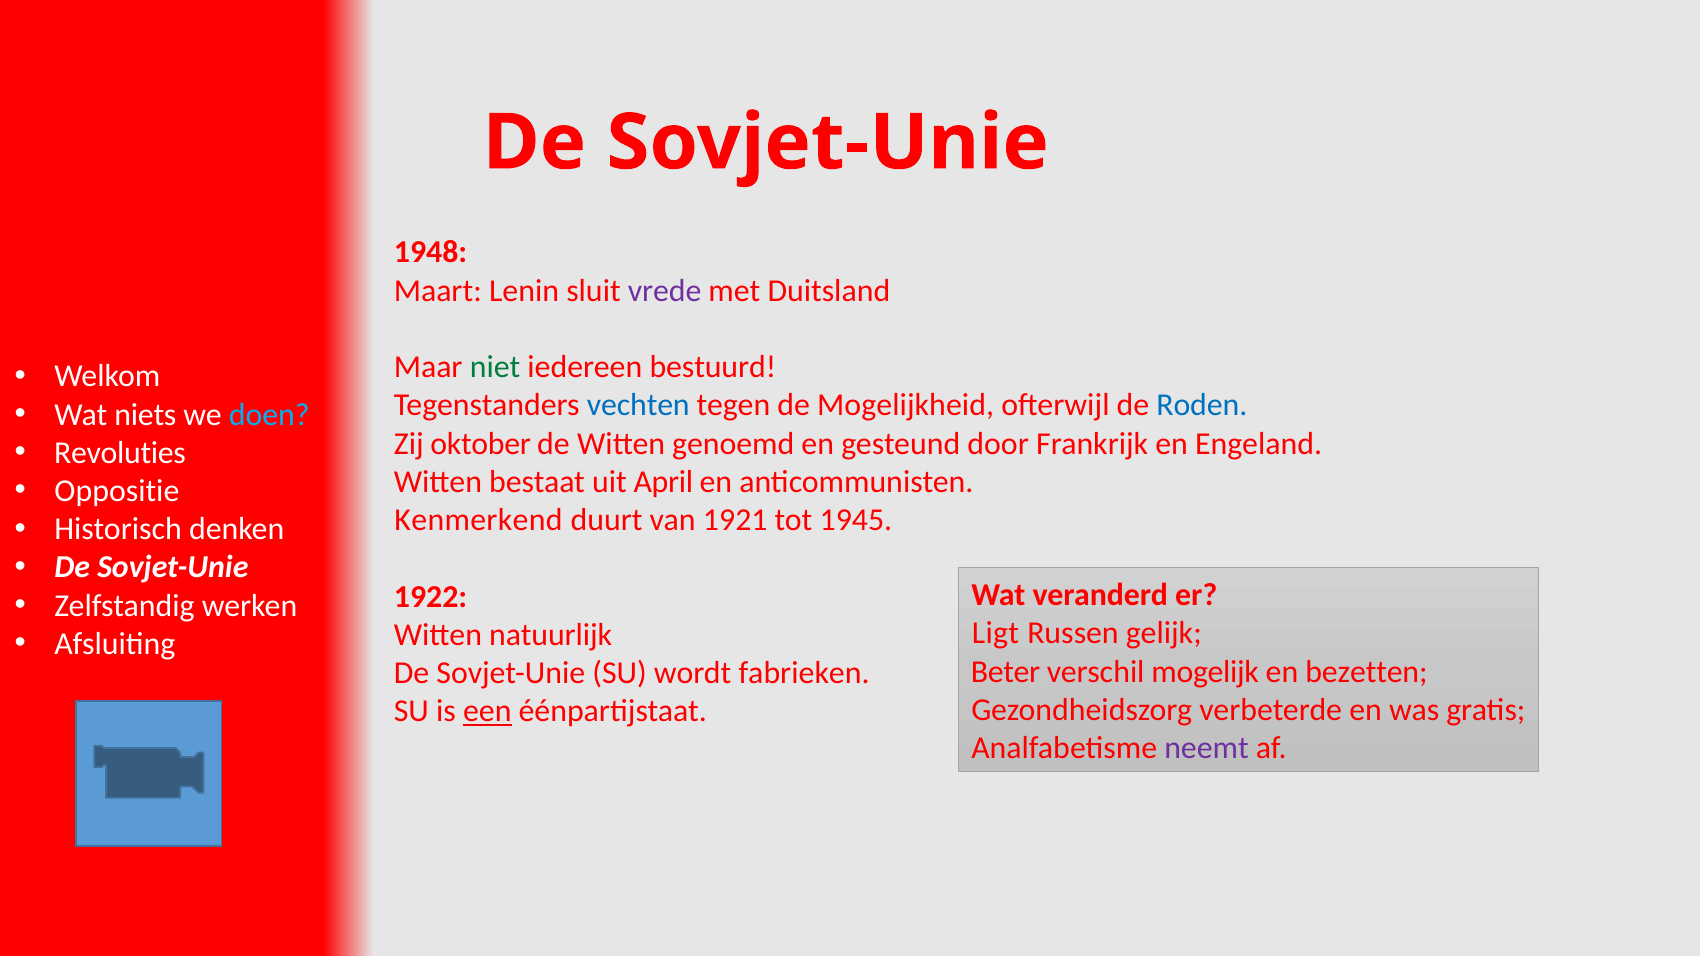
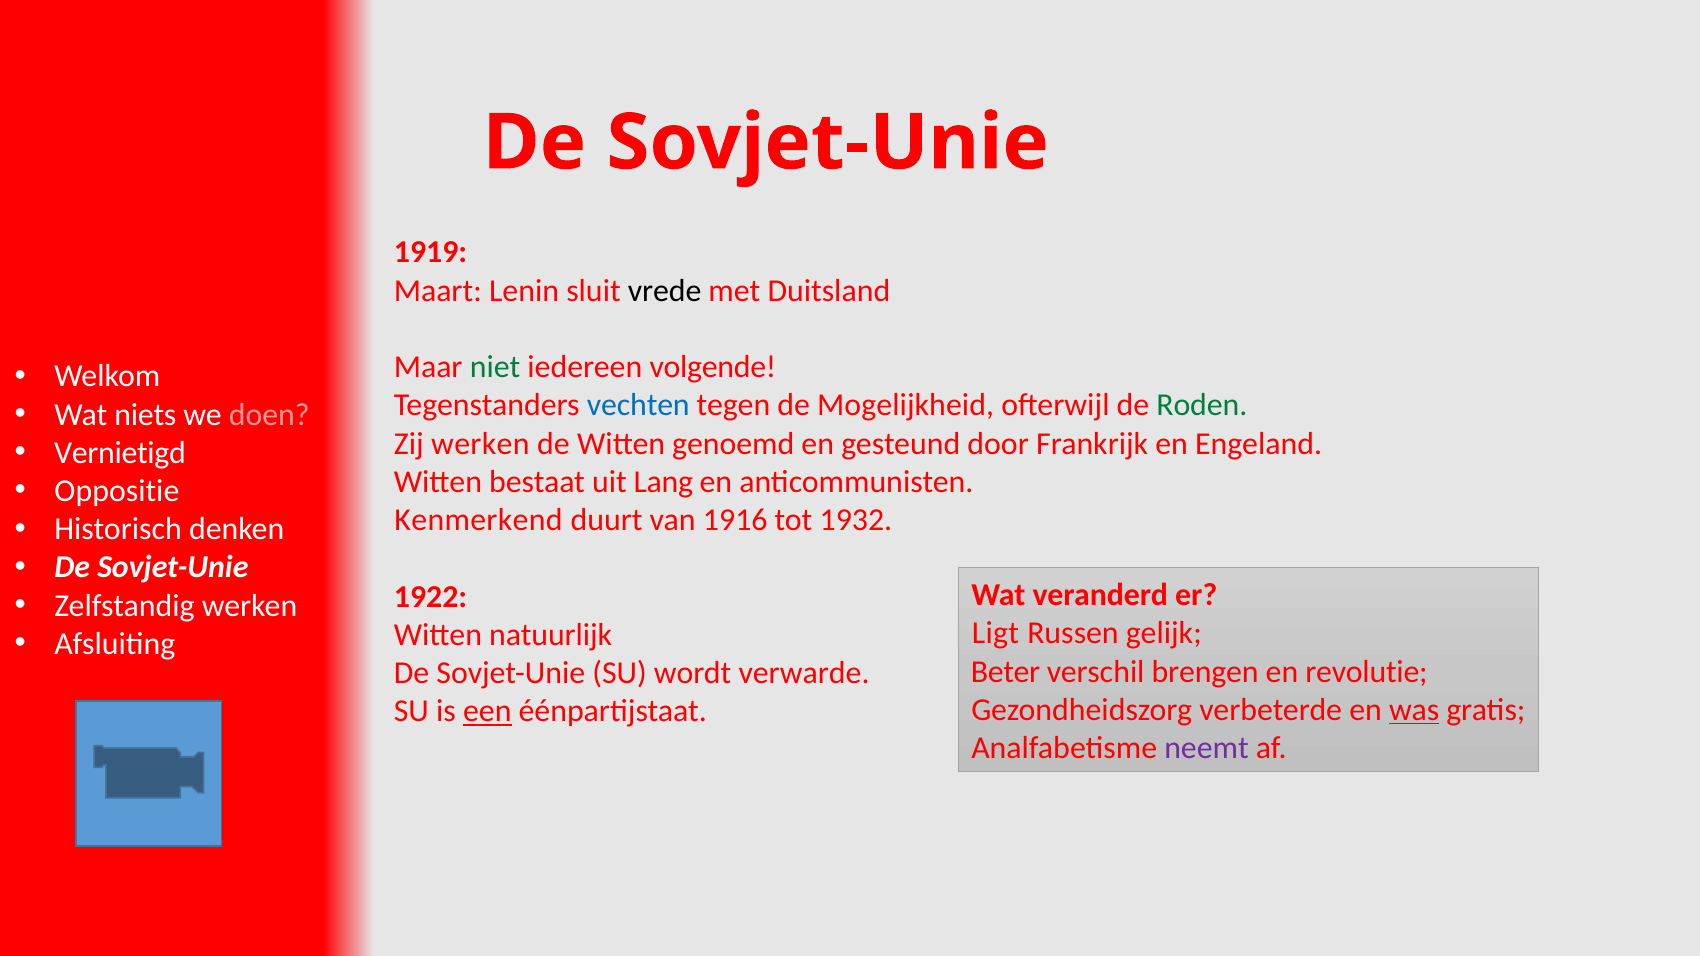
1948: 1948 -> 1919
vrede colour: purple -> black
bestuurd: bestuurd -> volgende
Roden colour: blue -> green
doen colour: light blue -> pink
Zij oktober: oktober -> werken
Revoluties: Revoluties -> Vernietigd
April: April -> Lang
1921: 1921 -> 1916
1945: 1945 -> 1932
mogelijk: mogelijk -> brengen
bezetten: bezetten -> revolutie
fabrieken: fabrieken -> verwarde
was underline: none -> present
